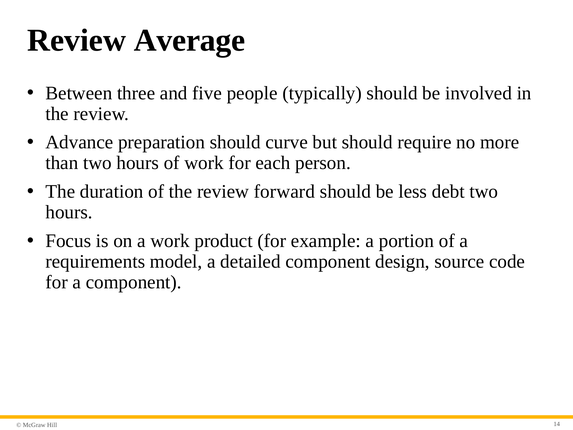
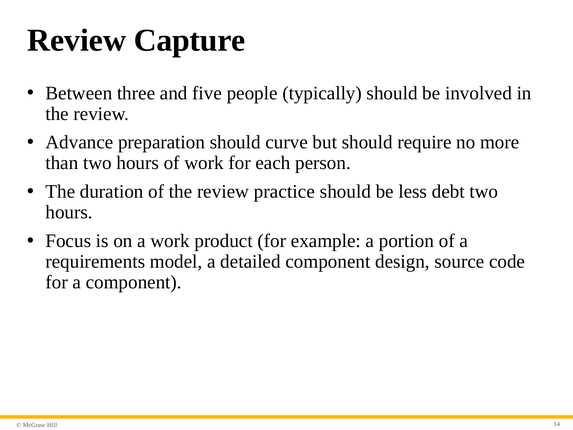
Average: Average -> Capture
forward: forward -> practice
